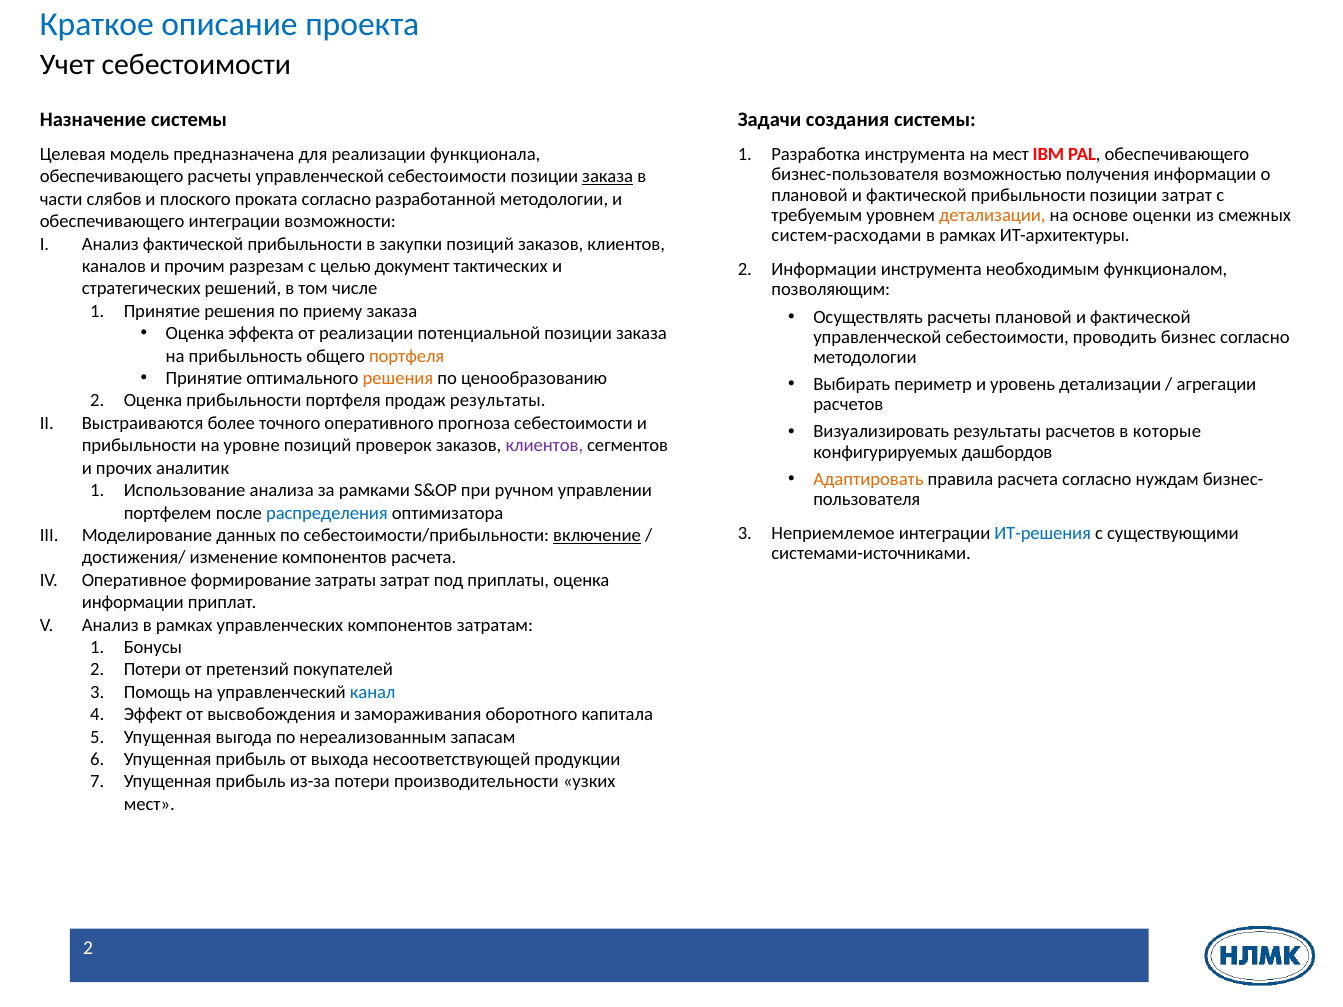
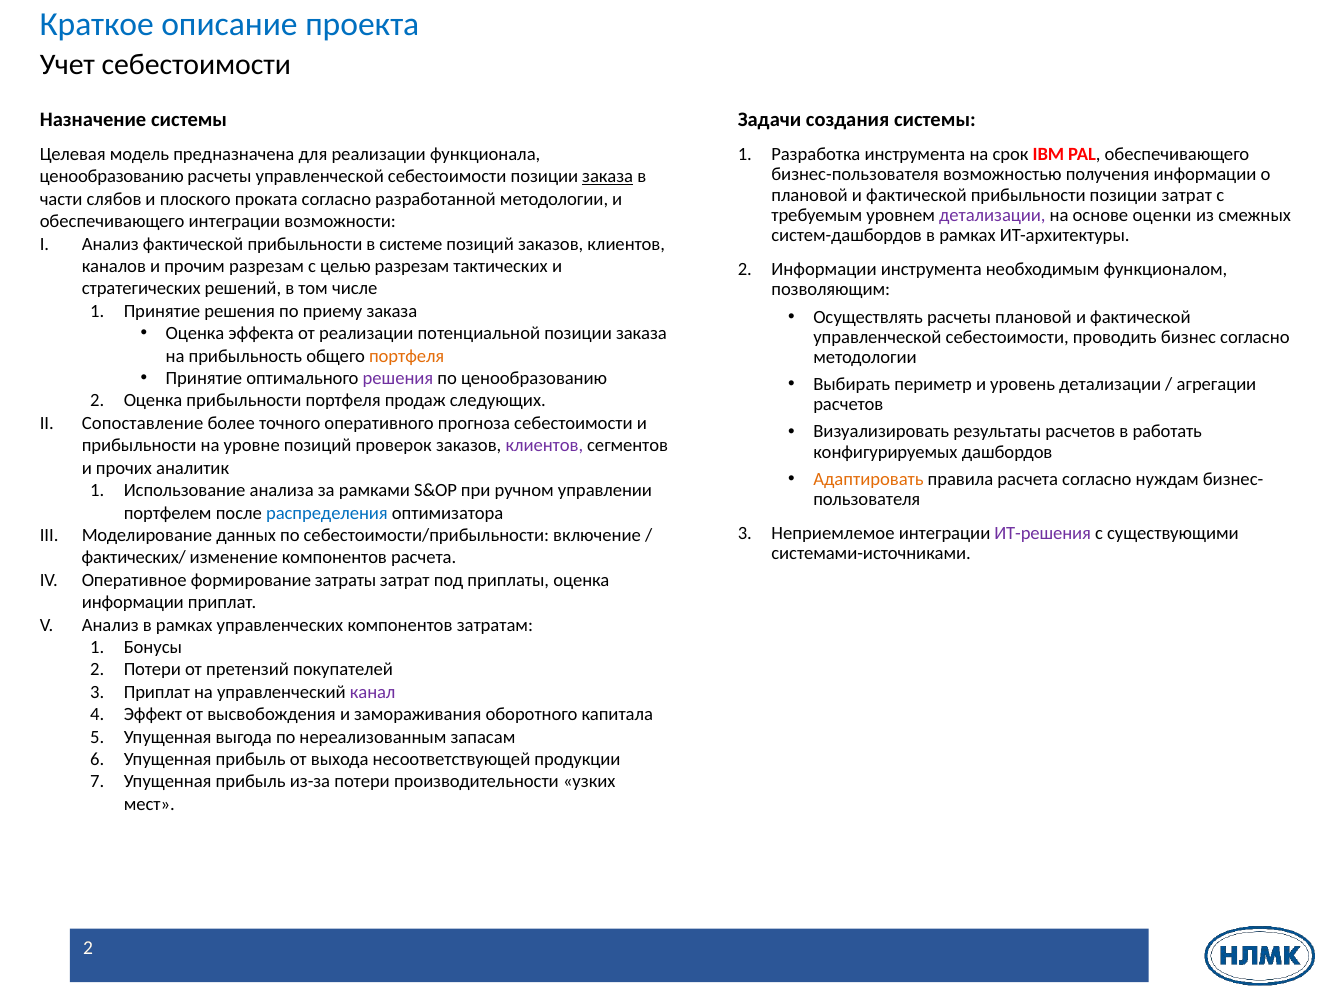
на мест: мест -> срок
обеспечивающего at (112, 177): обеспечивающего -> ценообразованию
детализации at (992, 215) colour: orange -> purple
систем-расходами: систем-расходами -> систем-дашбордов
закупки: закупки -> системе
целью документ: документ -> разрезам
решения at (398, 378) colour: orange -> purple
продаж результаты: результаты -> следующих
Выстраиваются: Выстраиваются -> Сопоставление
которые: которые -> работать
ИТ-решения colour: blue -> purple
включение underline: present -> none
достижения/: достижения/ -> фактических/
Помощь at (157, 692): Помощь -> Приплат
канал colour: blue -> purple
